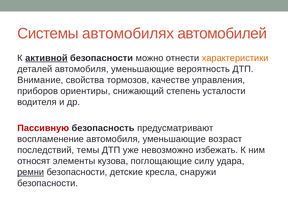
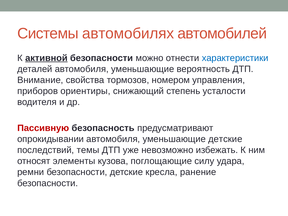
характеристики colour: orange -> blue
качестве: качестве -> номером
воспламенение: воспламенение -> опрокидывании
уменьшающие возраст: возраст -> детские
ремни underline: present -> none
снаружи: снаружи -> ранение
